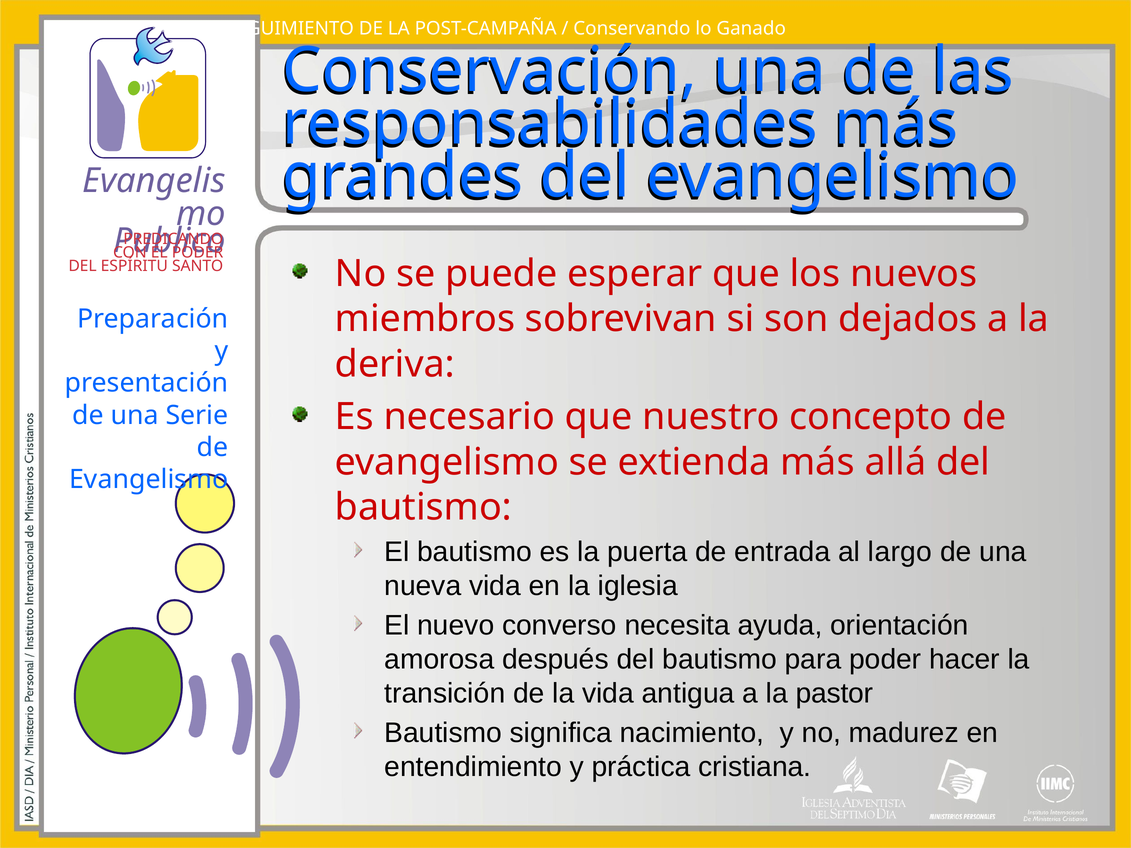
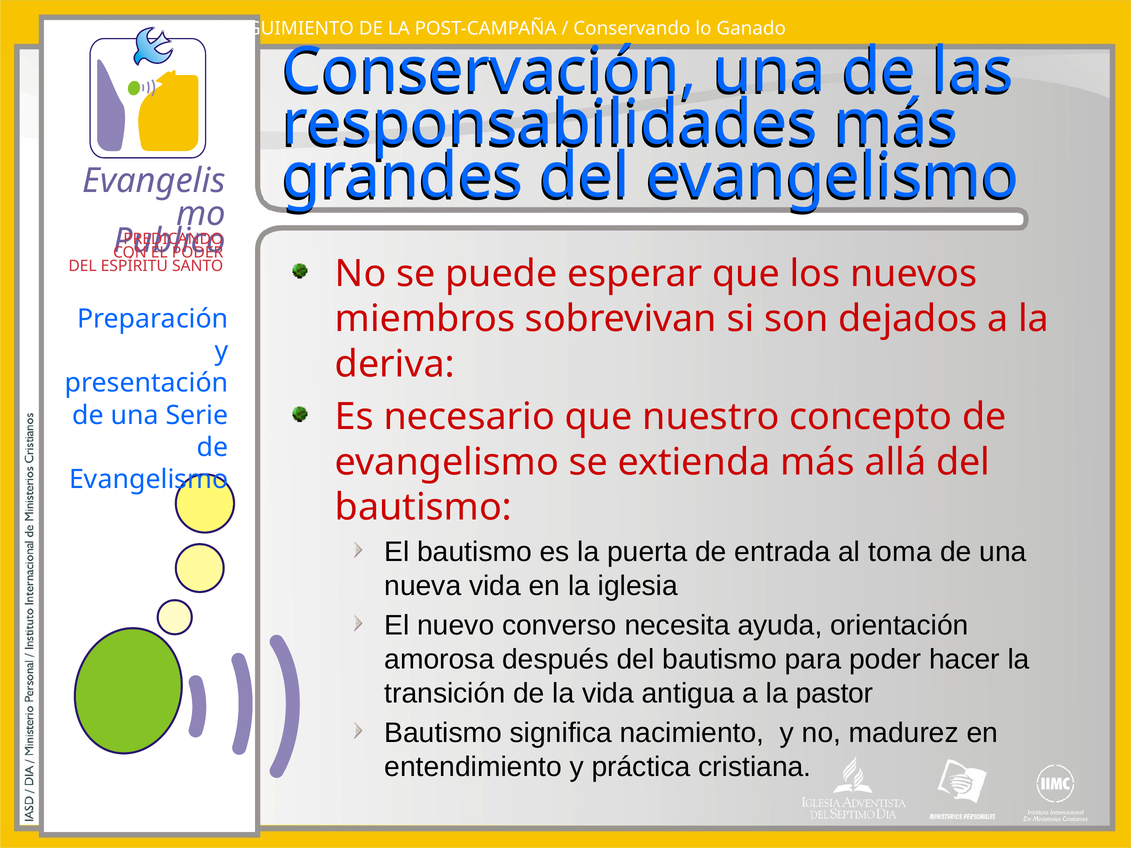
largo: largo -> toma
